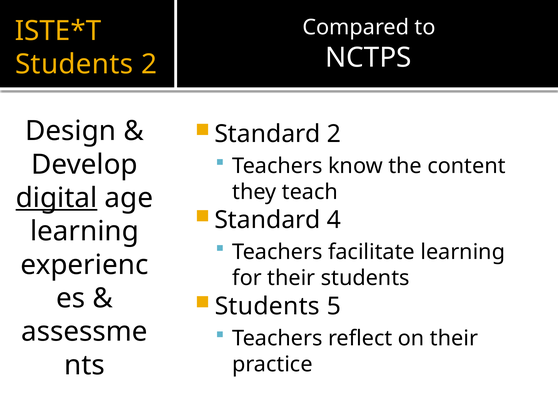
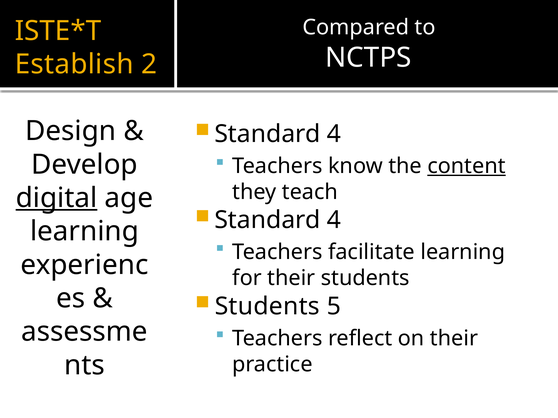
Students at (74, 64): Students -> Establish
2 at (334, 134): 2 -> 4
content underline: none -> present
